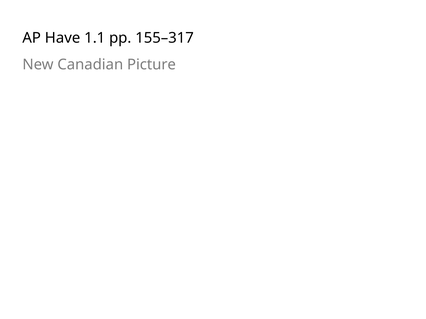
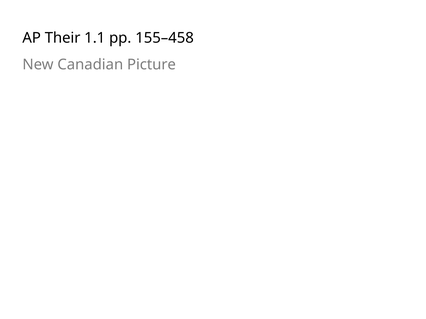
Have: Have -> Their
155–317: 155–317 -> 155–458
